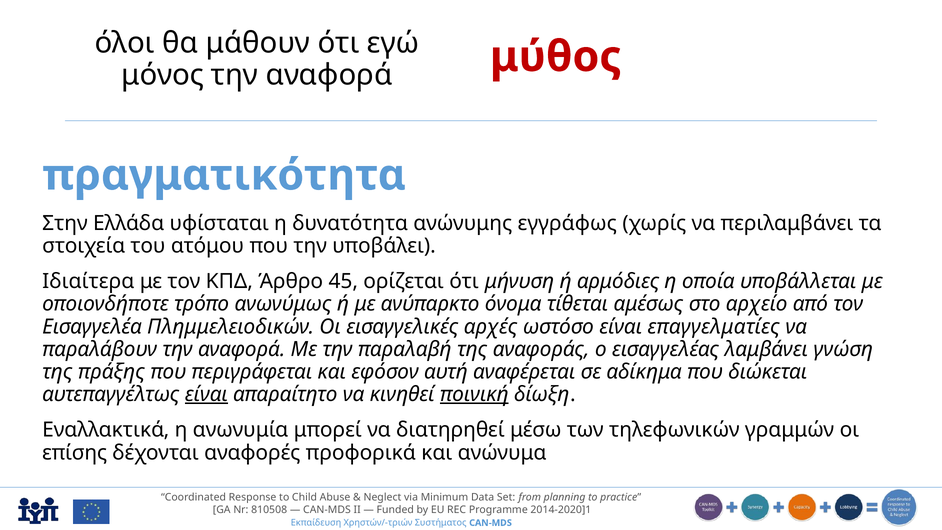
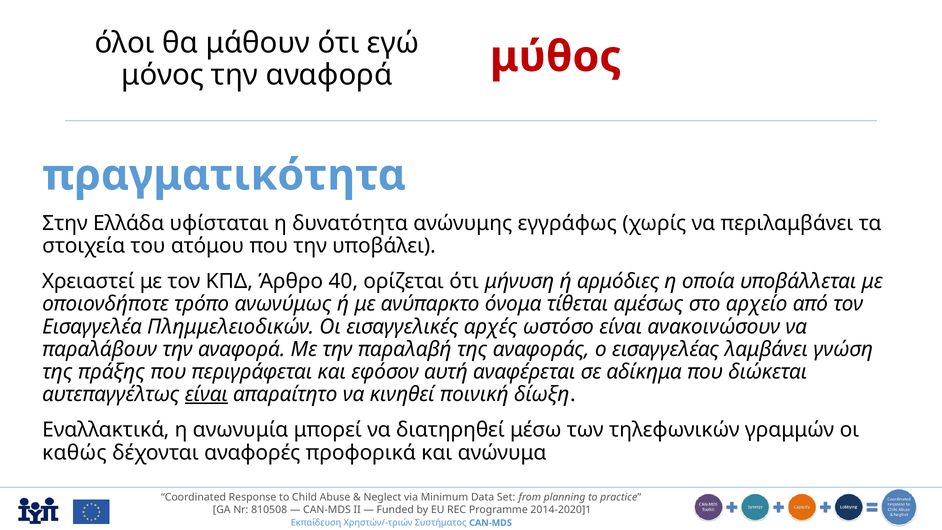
Ιδιαίτερα: Ιδιαίτερα -> Χρειαστεί
45: 45 -> 40
επαγγελματίες: επαγγελματίες -> ανακοινώσουν
ποινική underline: present -> none
επίσης: επίσης -> καθώς
